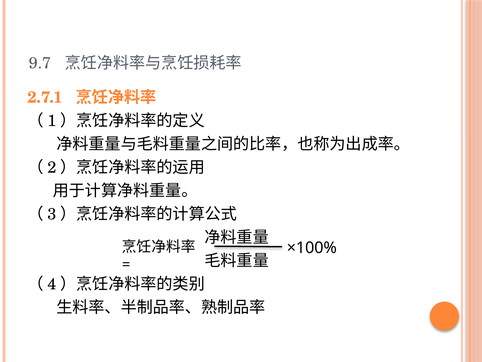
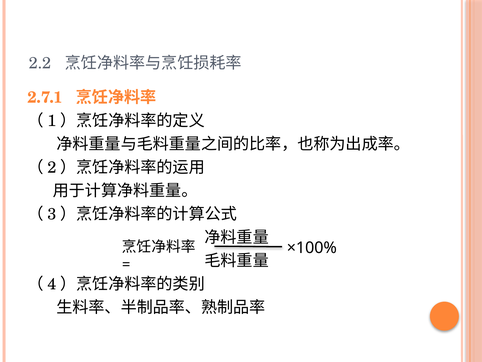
9.7: 9.7 -> 2.2
